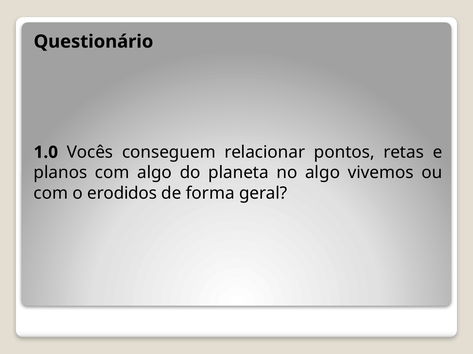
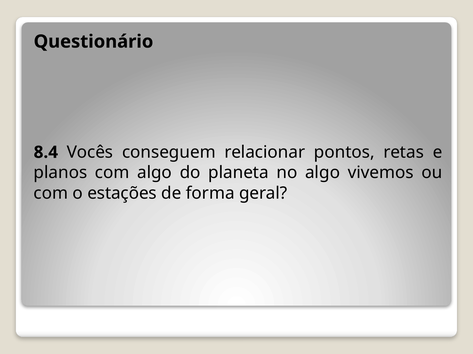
1.0: 1.0 -> 8.4
erodidos: erodidos -> estações
